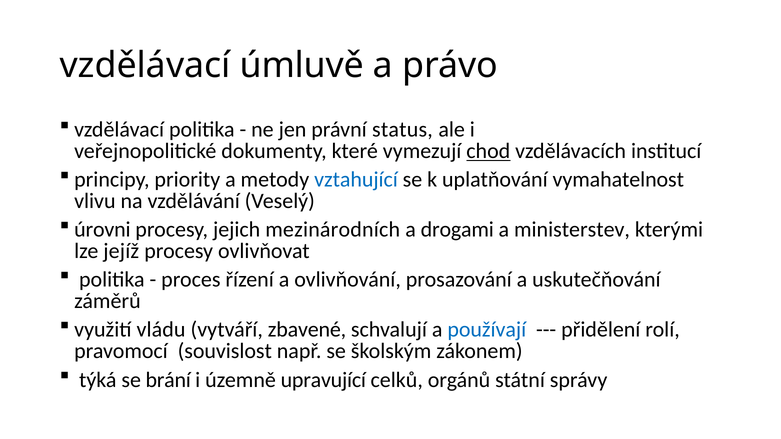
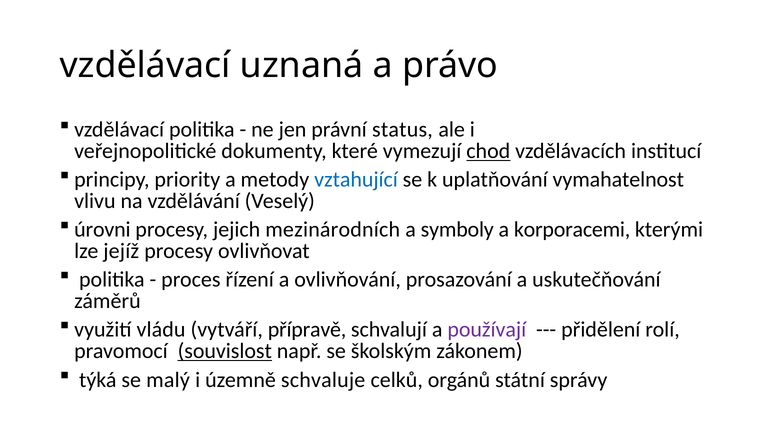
úmluvě: úmluvě -> uznaná
drogami: drogami -> symboly
ministerstev: ministerstev -> korporacemi
zbavené: zbavené -> přípravě
používají colour: blue -> purple
souvislost underline: none -> present
brání: brání -> malý
upravující: upravující -> schvaluje
